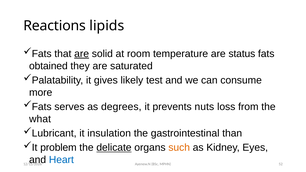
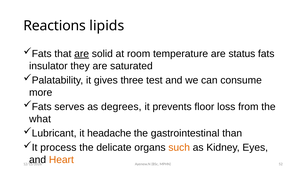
obtained: obtained -> insulator
likely: likely -> three
nuts: nuts -> floor
insulation: insulation -> headache
problem: problem -> process
delicate underline: present -> none
Heart colour: blue -> orange
